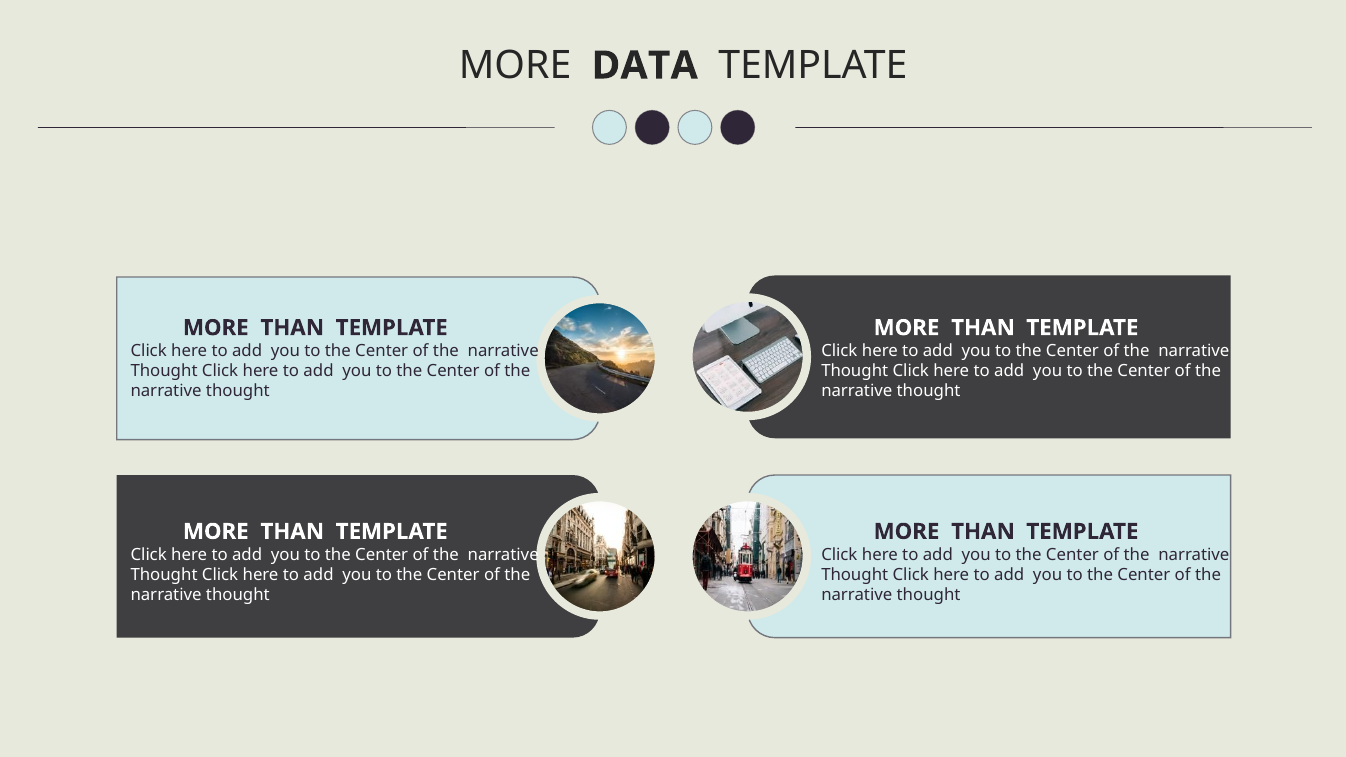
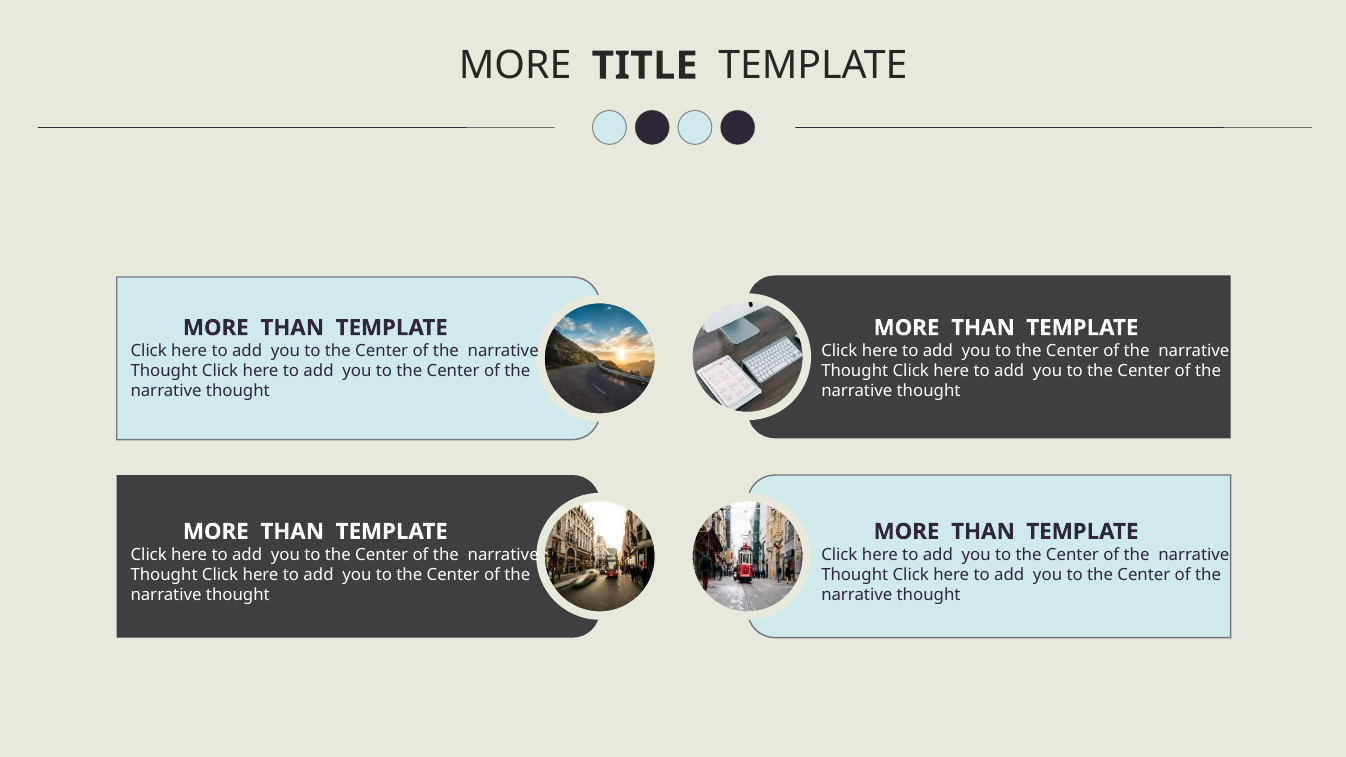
DATA: DATA -> TITLE
